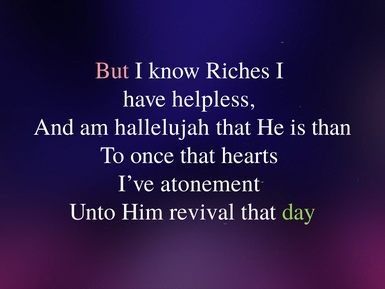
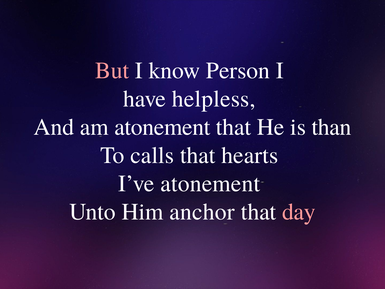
Riches: Riches -> Person
am hallelujah: hallelujah -> atonement
once: once -> calls
revival: revival -> anchor
day colour: light green -> pink
